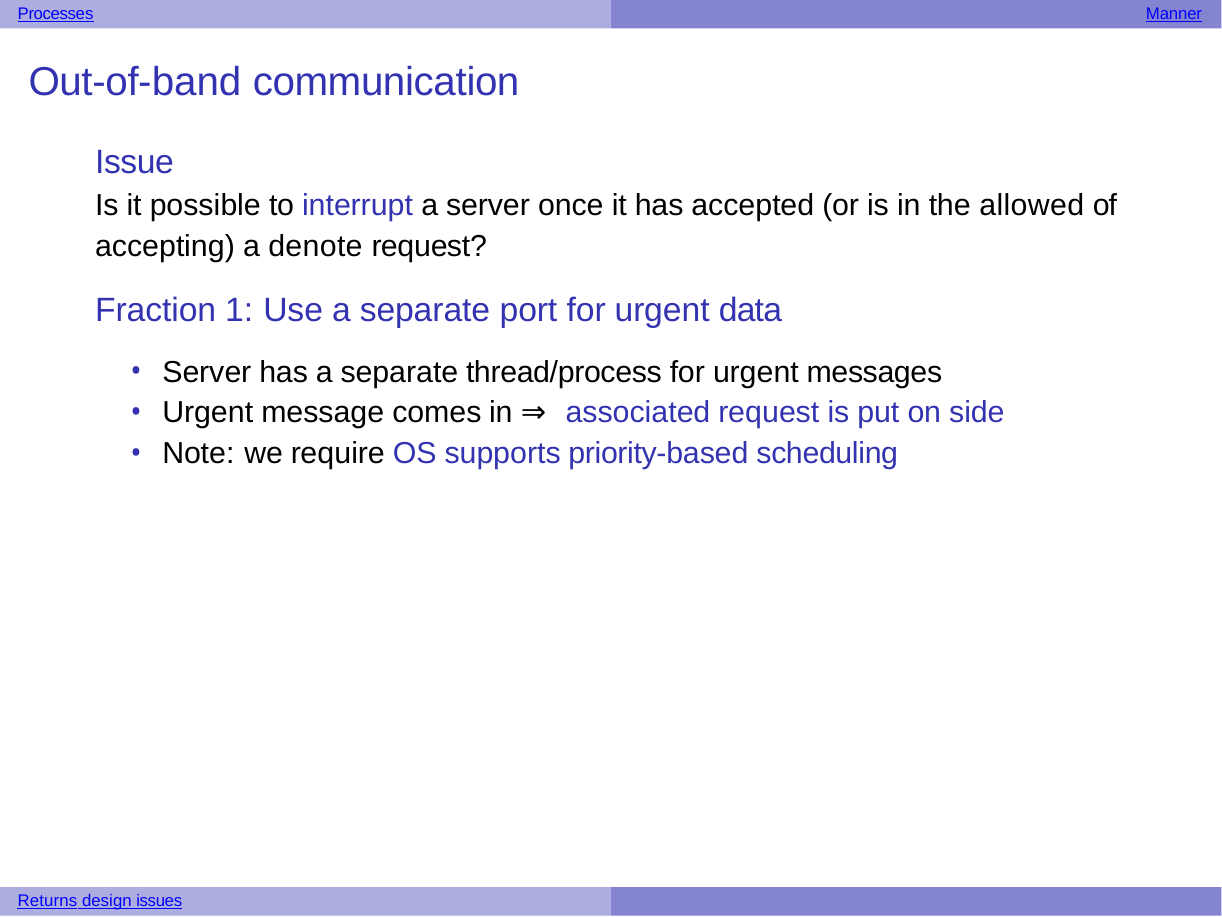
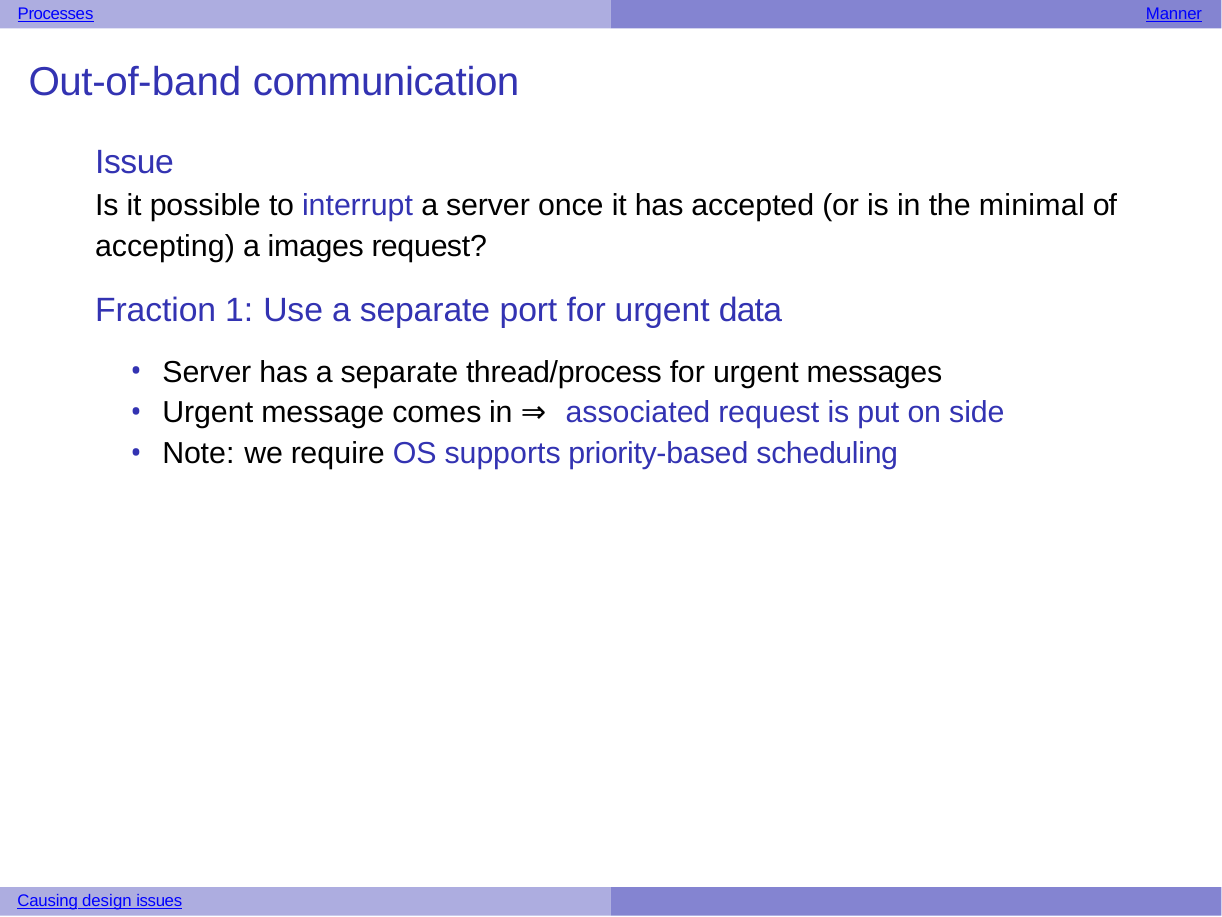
allowed: allowed -> minimal
denote: denote -> images
Returns: Returns -> Causing
